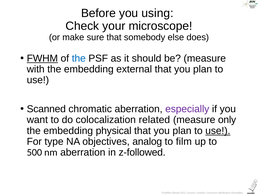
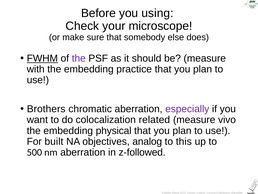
the at (79, 58) colour: blue -> purple
external: external -> practice
Scanned: Scanned -> Brothers
only: only -> vivo
use at (218, 130) underline: present -> none
type: type -> built
film: film -> this
